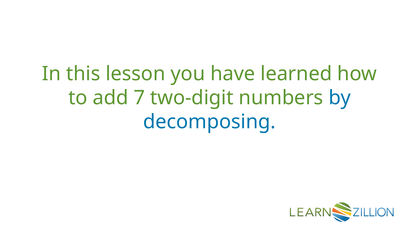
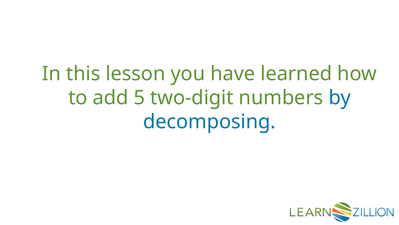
7: 7 -> 5
